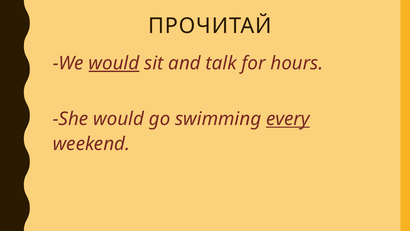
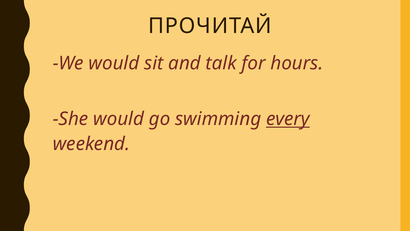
would at (114, 63) underline: present -> none
